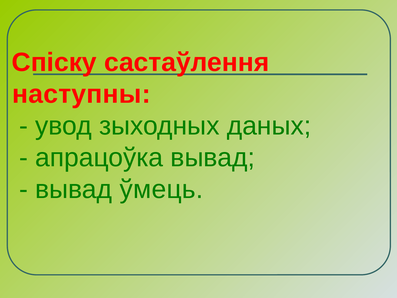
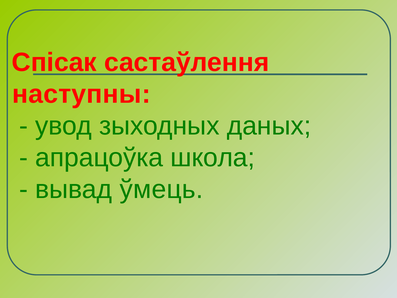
Спіску: Спіску -> Спісак
апрацоўка вывад: вывад -> школа
